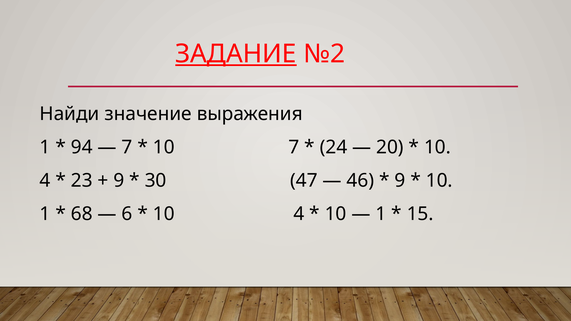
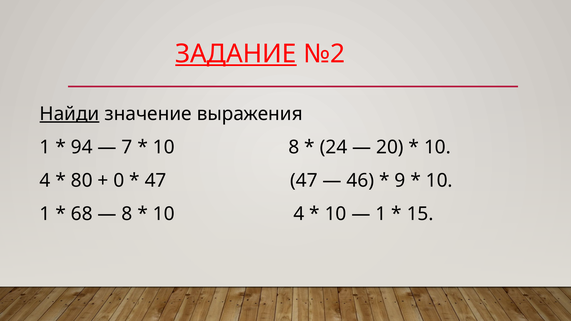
Найди underline: none -> present
10 7: 7 -> 8
23: 23 -> 80
9 at (119, 181): 9 -> 0
30 at (156, 181): 30 -> 47
6 at (127, 214): 6 -> 8
